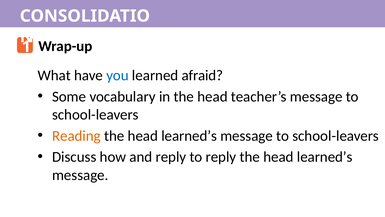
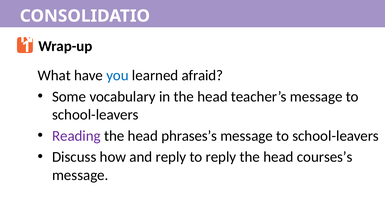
Reading colour: orange -> purple
learned’s at (189, 136): learned’s -> phrases’s
reply the head learned’s: learned’s -> courses’s
